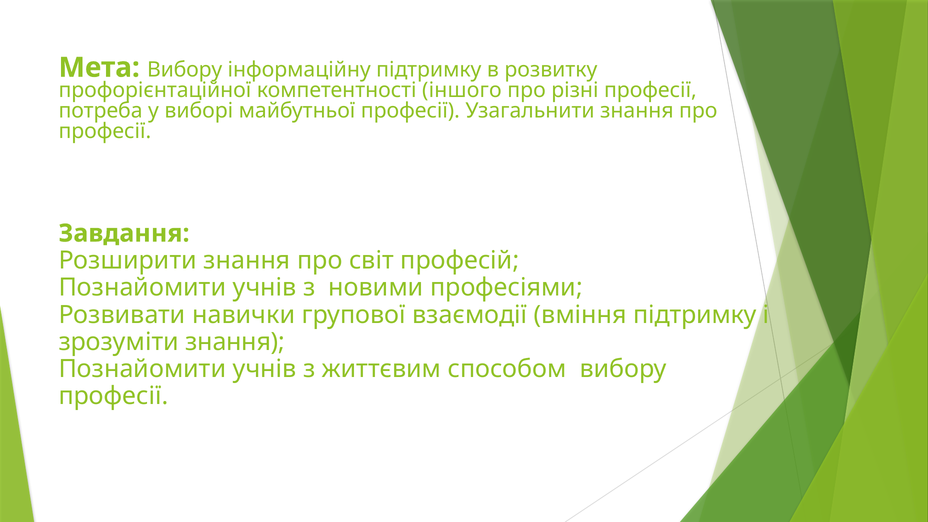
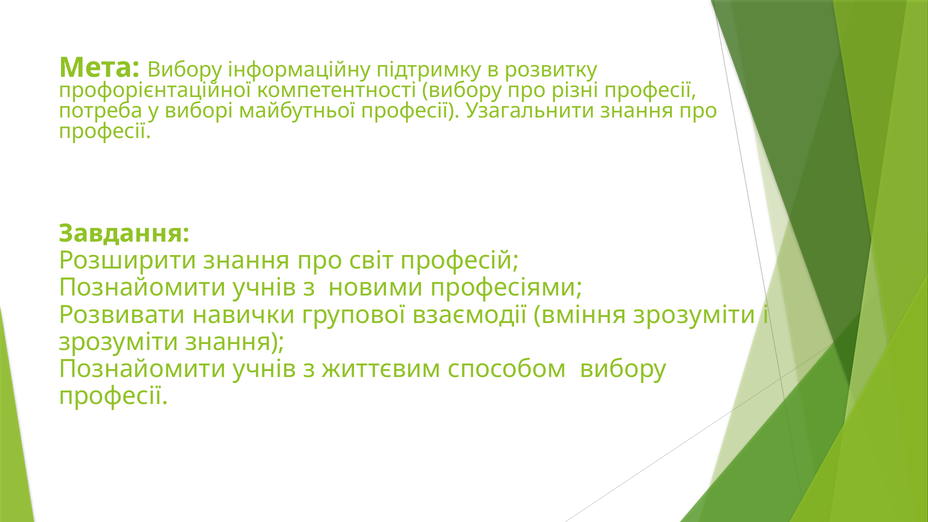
компетентності іншого: іншого -> вибору
вміння підтримку: підтримку -> зрозуміти
